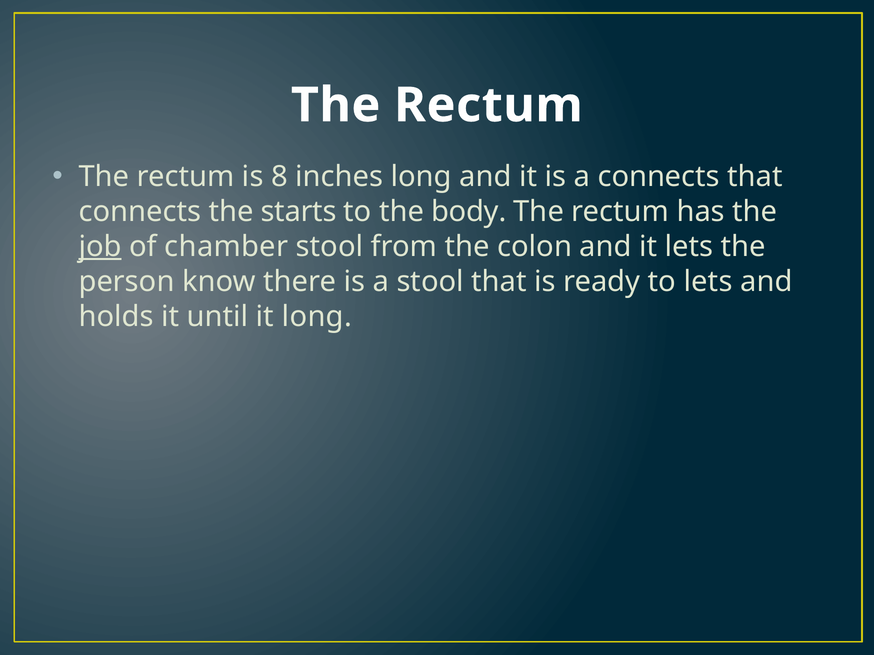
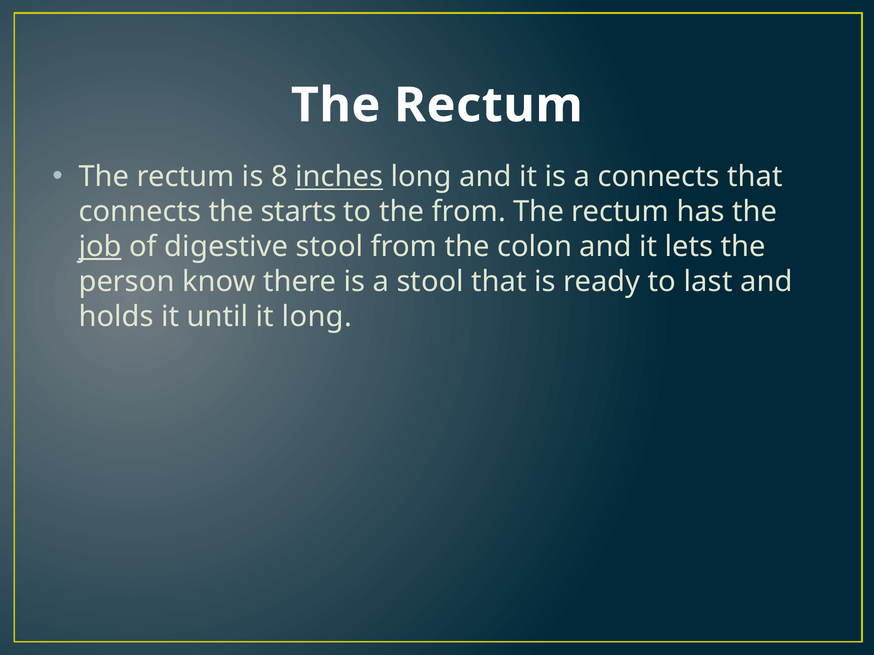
inches underline: none -> present
the body: body -> from
chamber: chamber -> digestive
to lets: lets -> last
